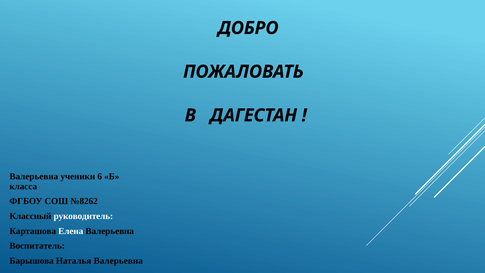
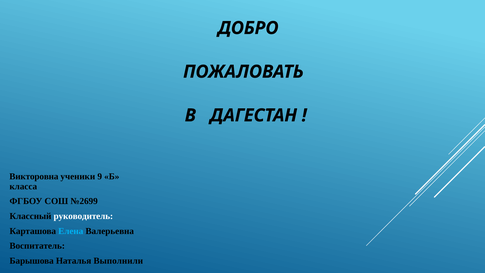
Валерьевна at (34, 176): Валерьевна -> Викторовна
6: 6 -> 9
№8262: №8262 -> №2699
Елена colour: white -> light blue
Наталья Валерьевна: Валерьевна -> Выполнили
